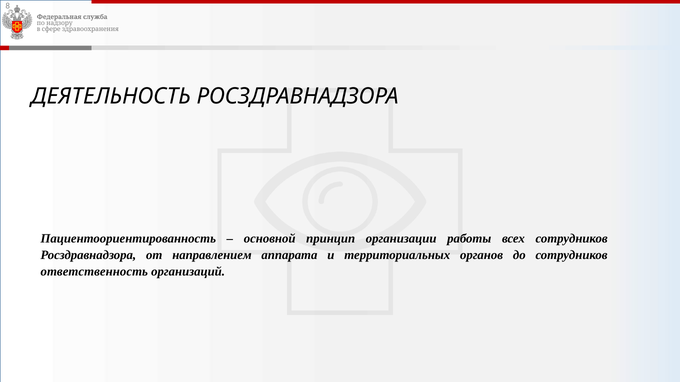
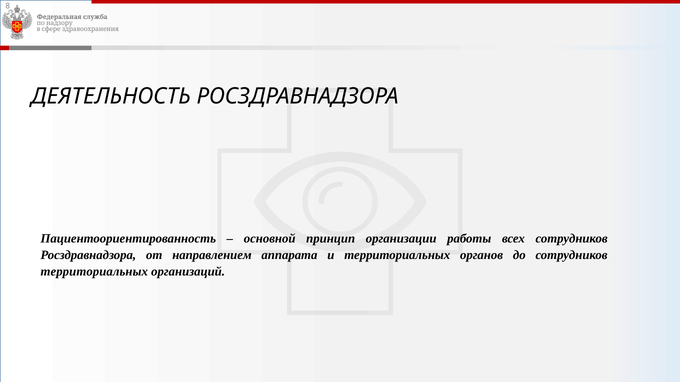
ответственность at (94, 272): ответственность -> территориальных
